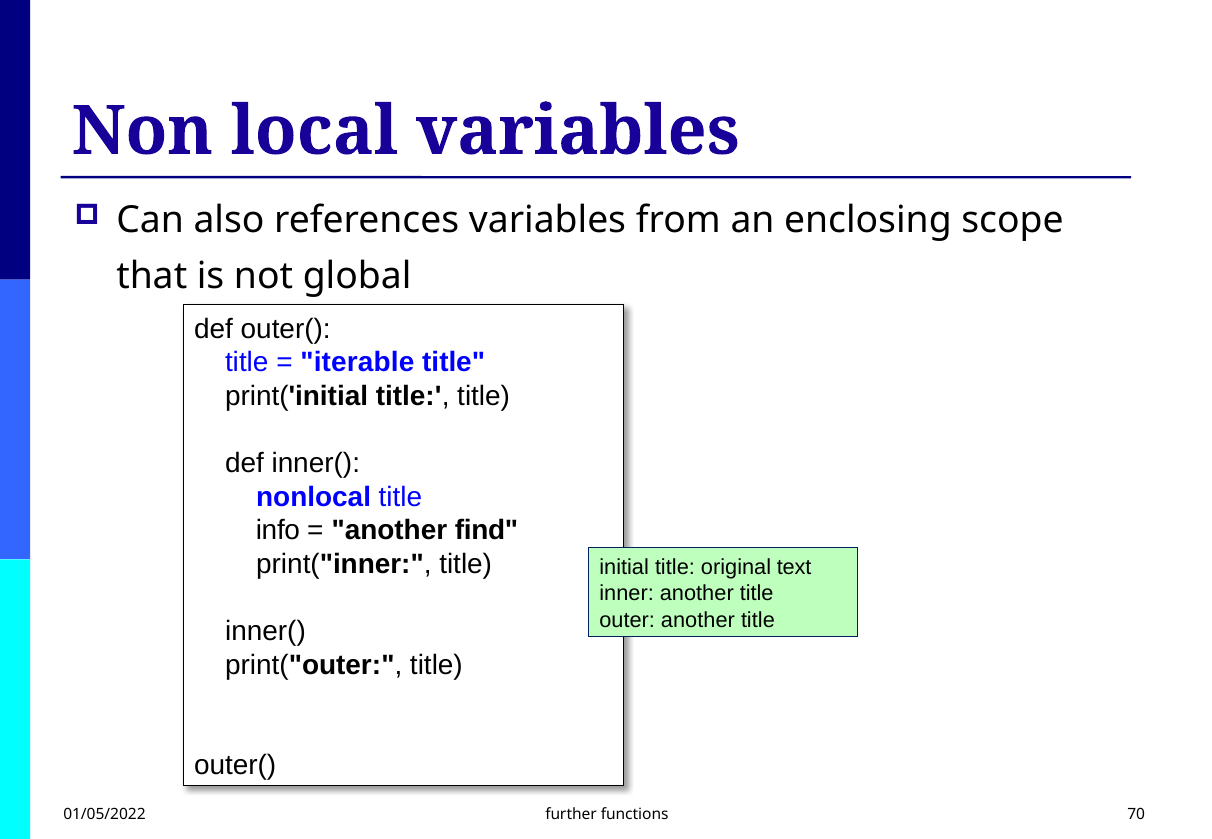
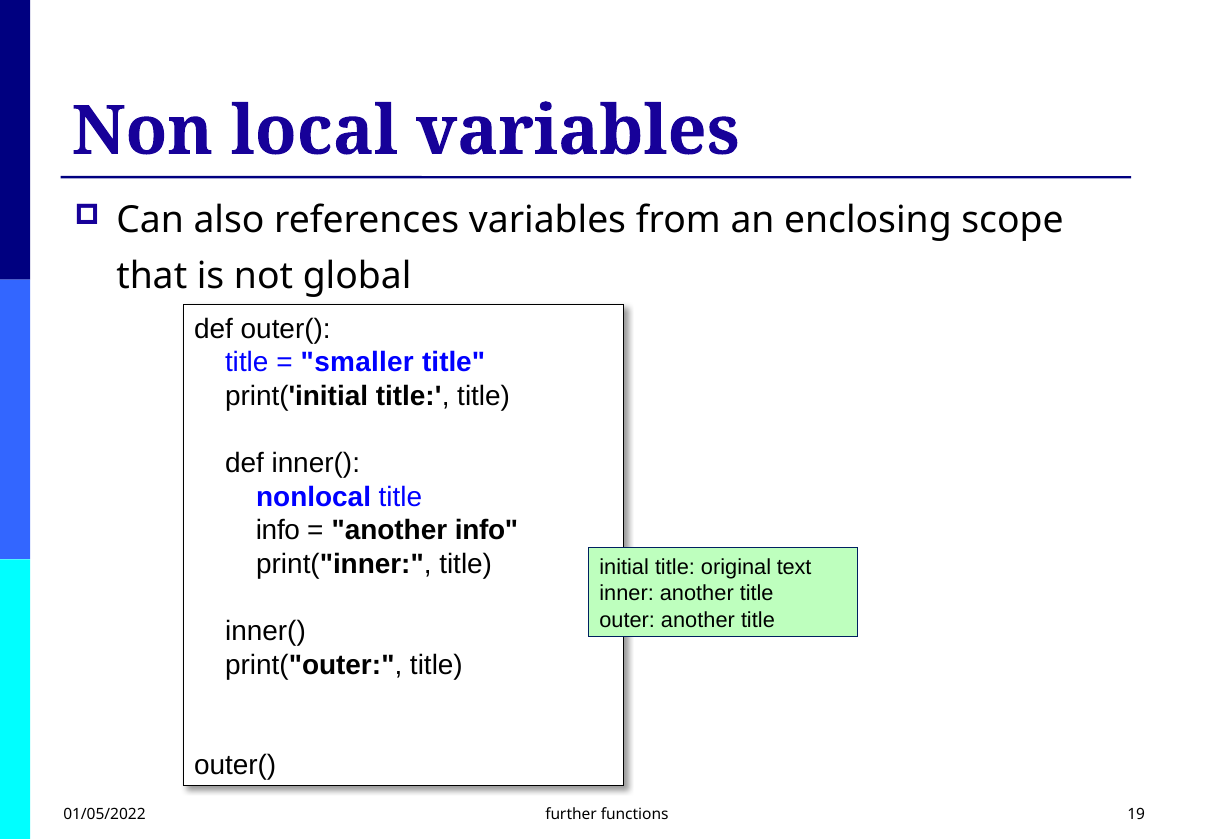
iterable: iterable -> smaller
another find: find -> info
70: 70 -> 19
